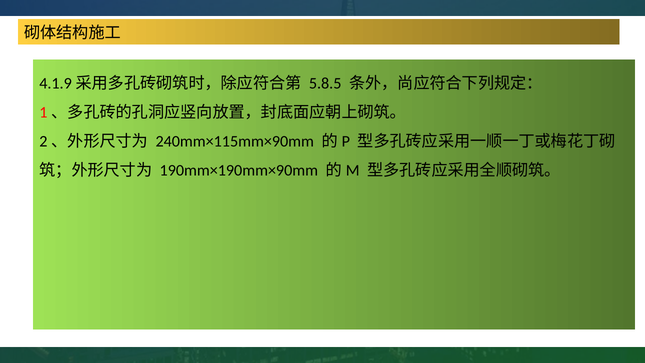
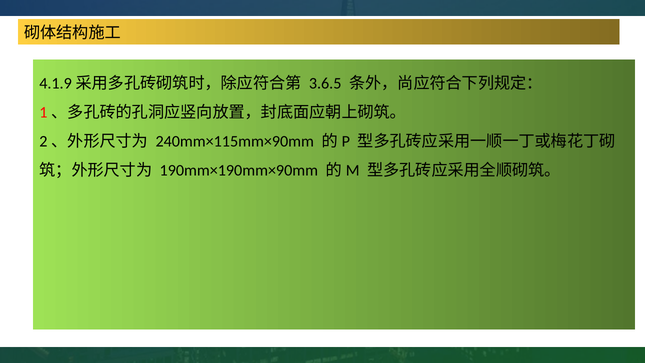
5.8.5: 5.8.5 -> 3.6.5
